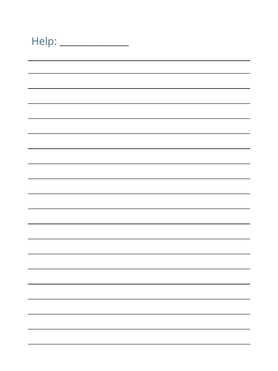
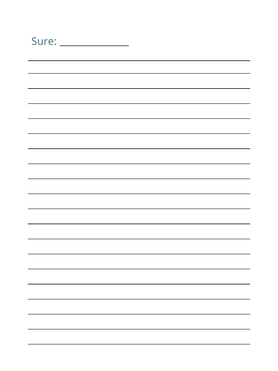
Help: Help -> Sure
